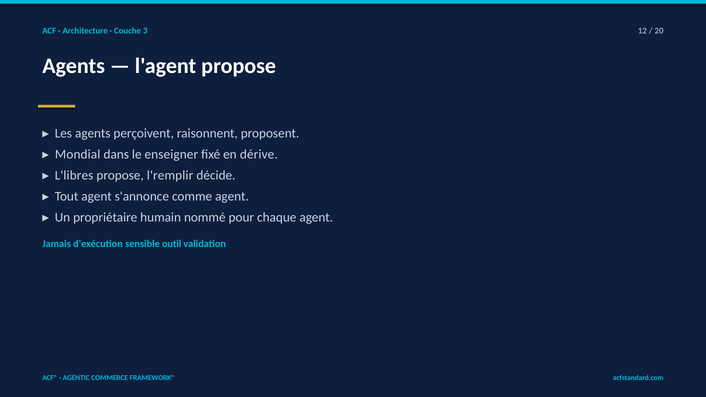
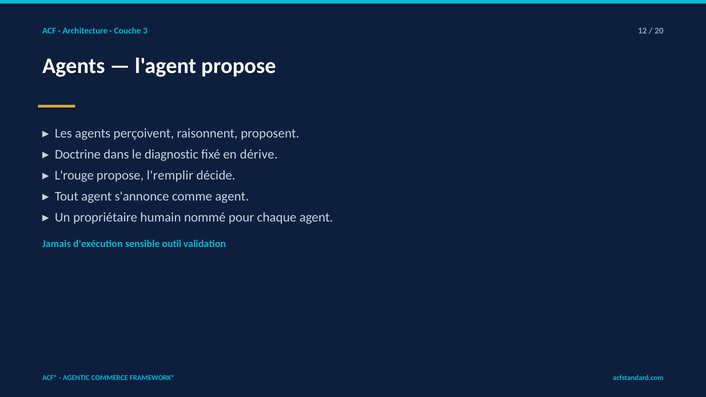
Mondial: Mondial -> Doctrine
enseigner: enseigner -> diagnostic
L'libres: L'libres -> L'rouge
